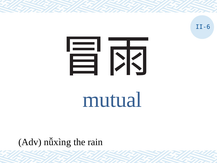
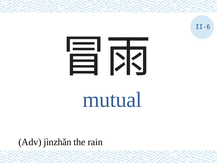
nǚxìng: nǚxìng -> jìnzhǎn
